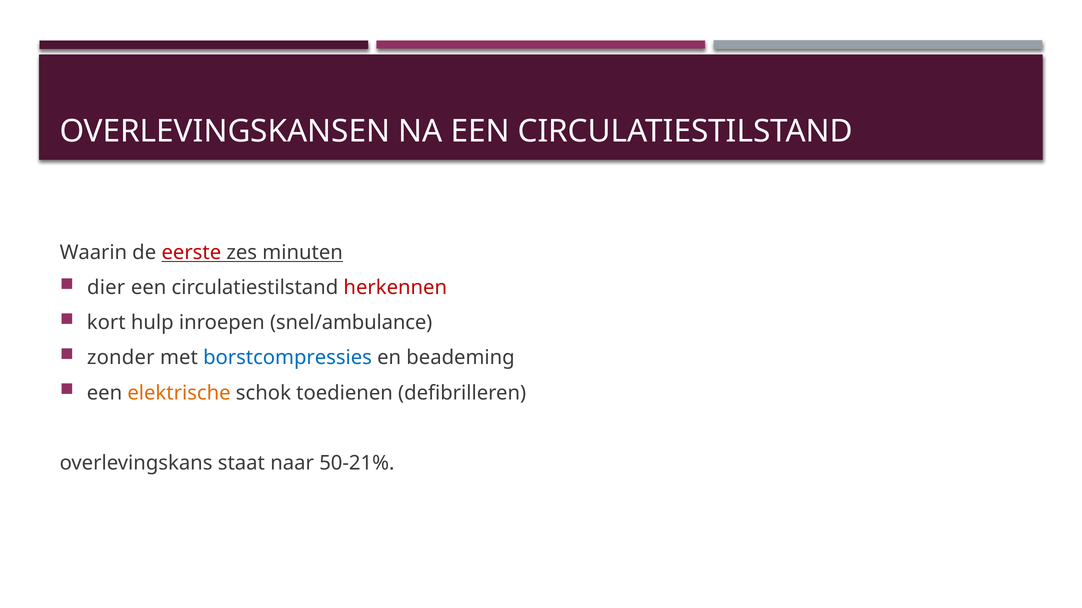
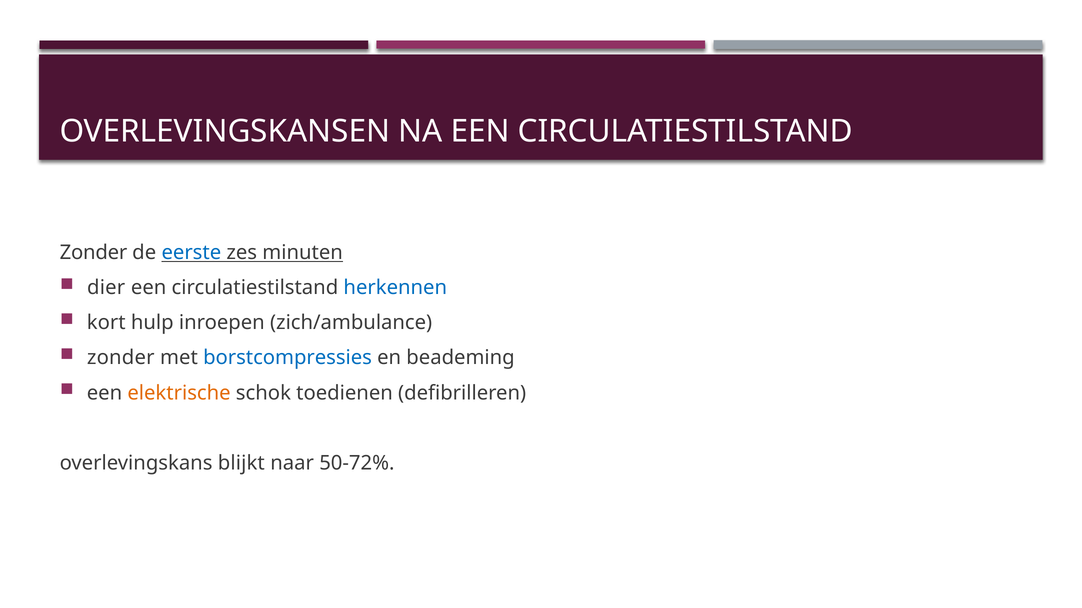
Waarin at (93, 253): Waarin -> Zonder
eerste colour: red -> blue
herkennen colour: red -> blue
snel/ambulance: snel/ambulance -> zich/ambulance
staat: staat -> blijkt
50-21%: 50-21% -> 50-72%
